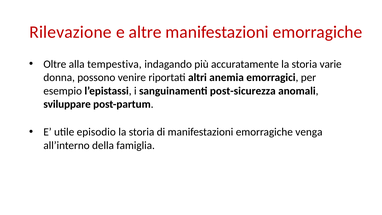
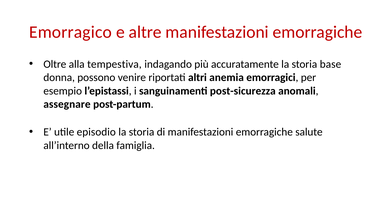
Rilevazione: Rilevazione -> Emorragico
varie: varie -> base
sviluppare: sviluppare -> assegnare
venga: venga -> salute
